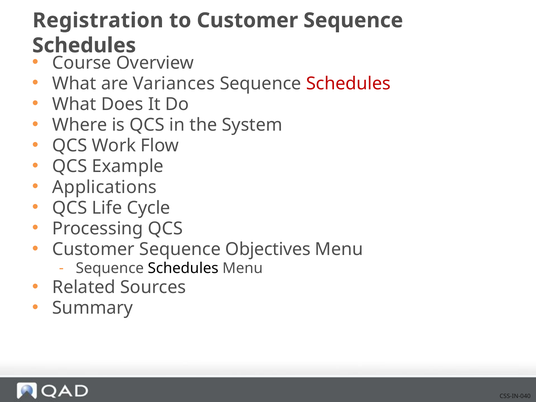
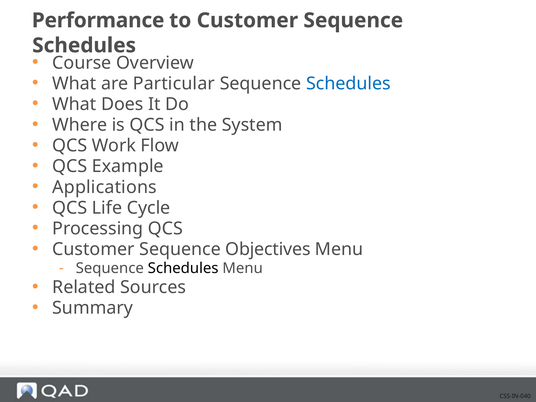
Registration: Registration -> Performance
Variances: Variances -> Particular
Schedules at (348, 83) colour: red -> blue
